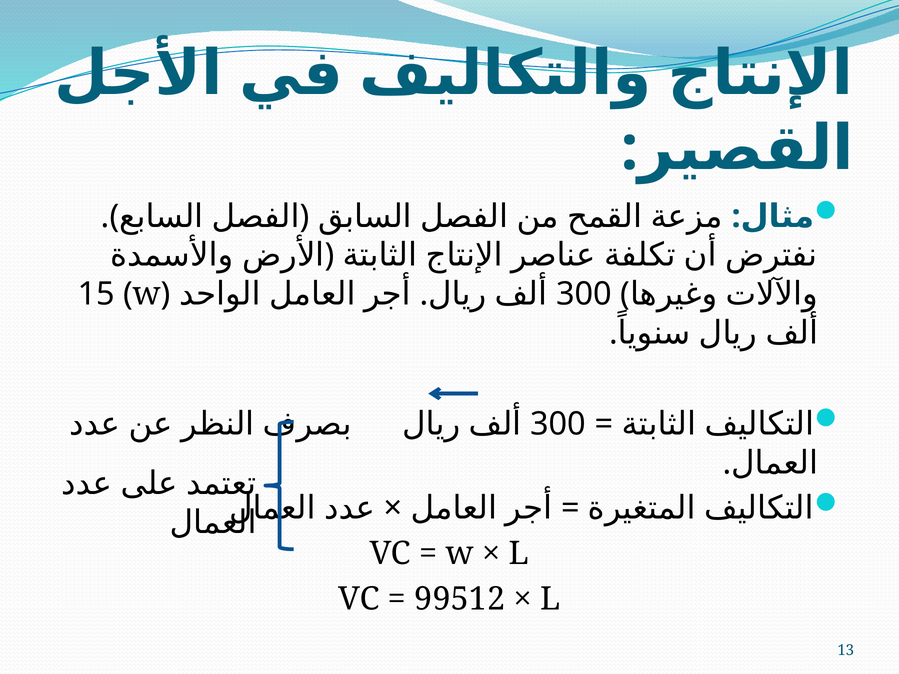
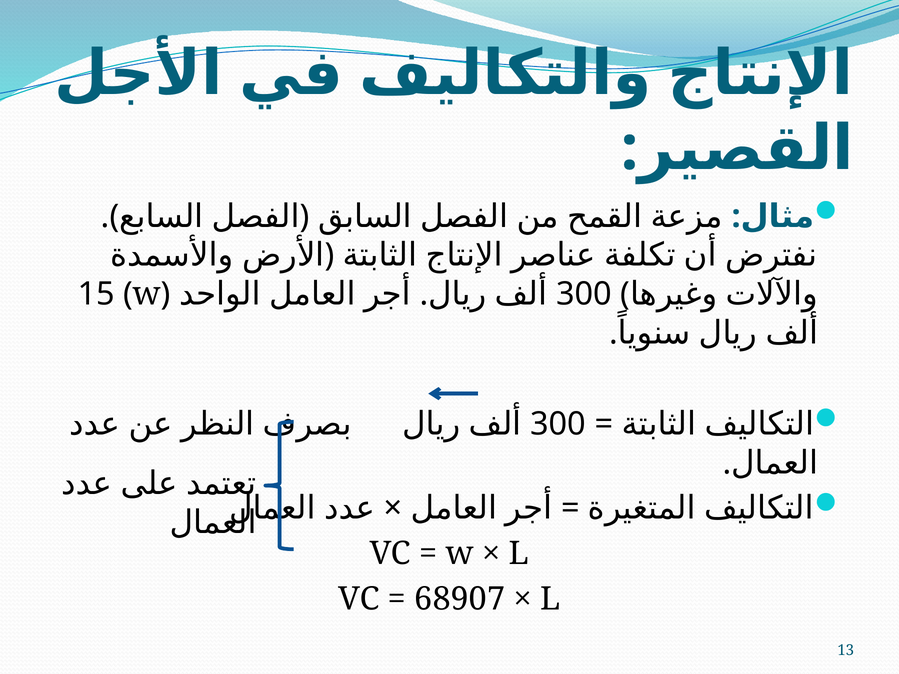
99512: 99512 -> 68907
